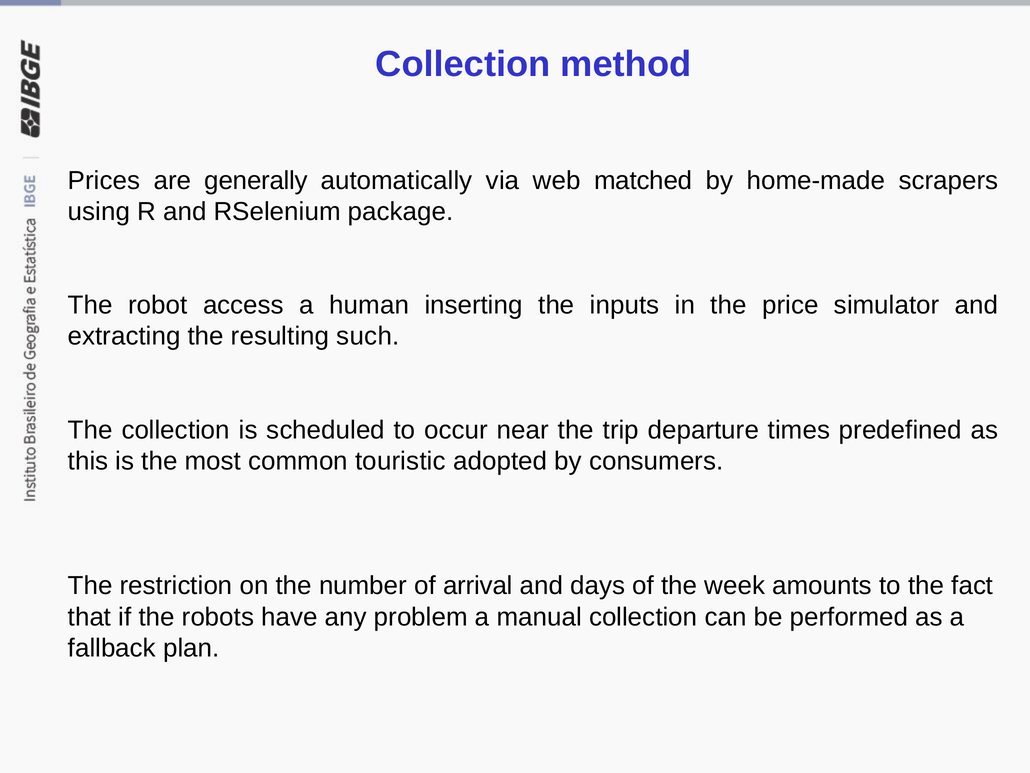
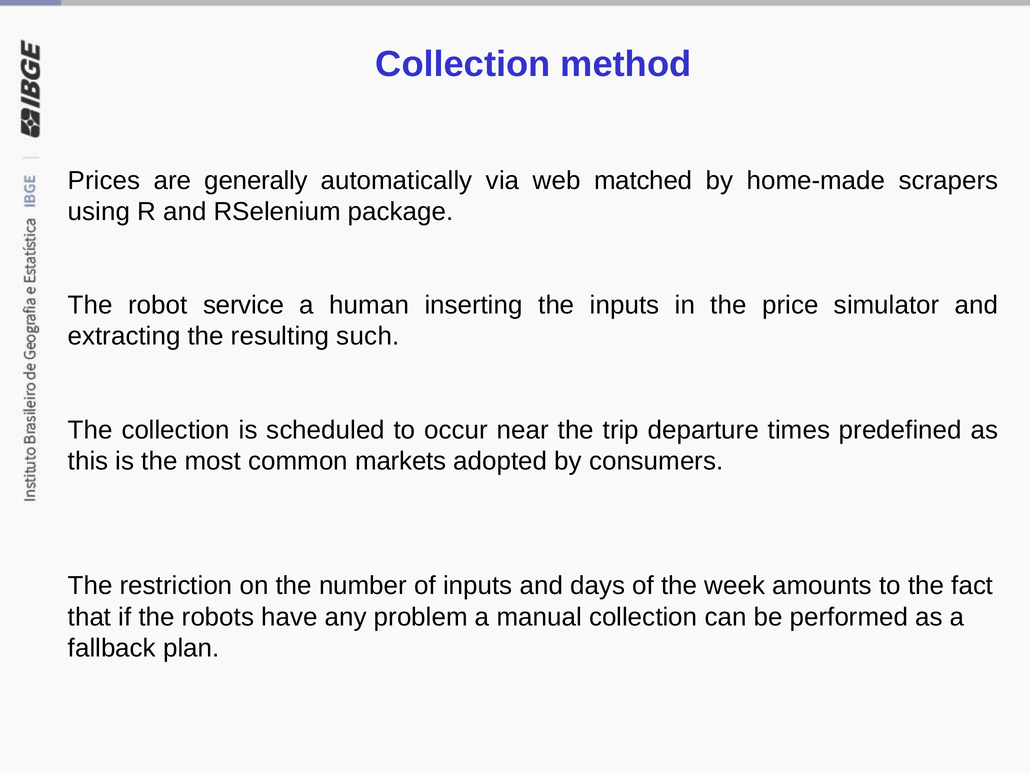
access: access -> service
touristic: touristic -> markets
of arrival: arrival -> inputs
